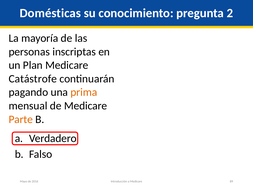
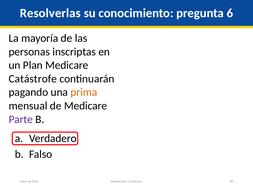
Domésticas: Domésticas -> Resolverlas
2: 2 -> 6
Parte colour: orange -> purple
